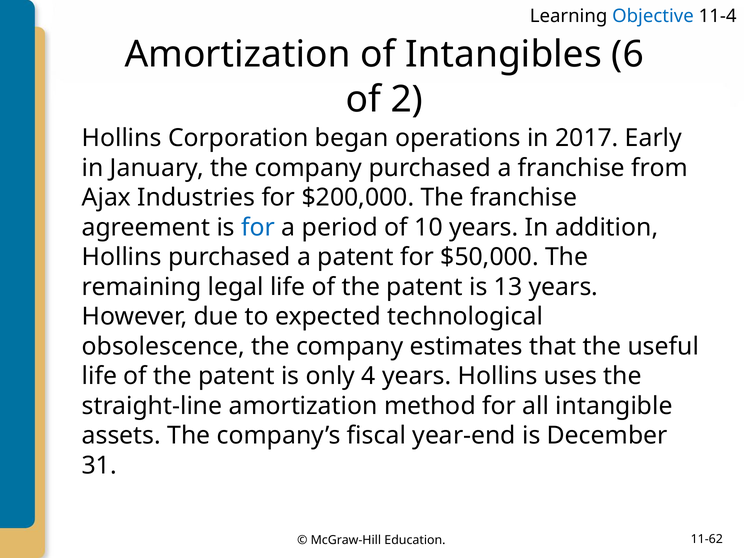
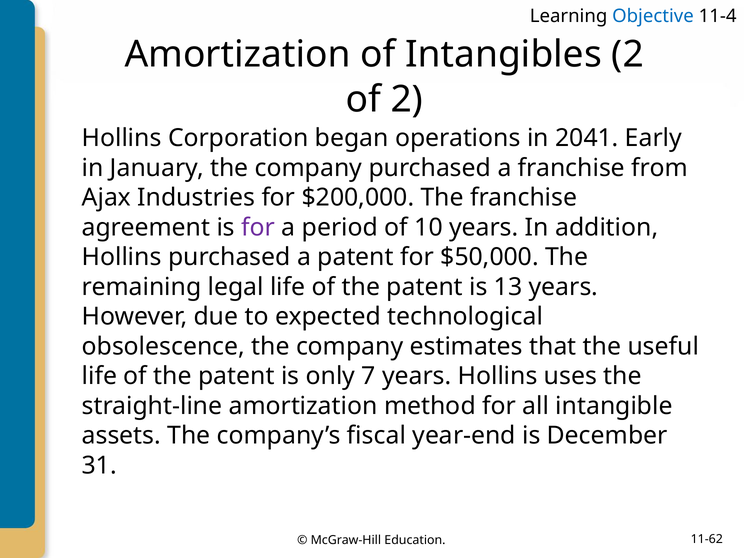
Intangibles 6: 6 -> 2
2017: 2017 -> 2041
for at (258, 227) colour: blue -> purple
4: 4 -> 7
